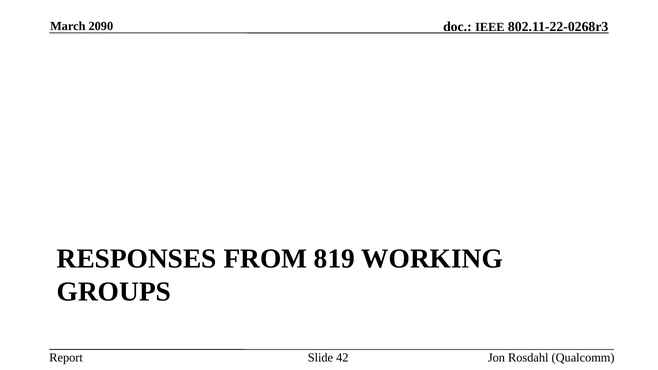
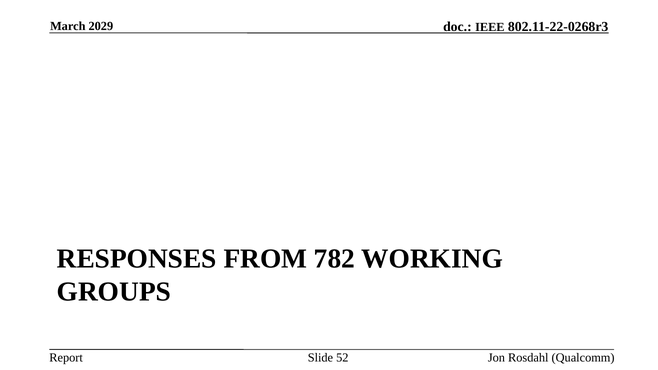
2090: 2090 -> 2029
819: 819 -> 782
42: 42 -> 52
